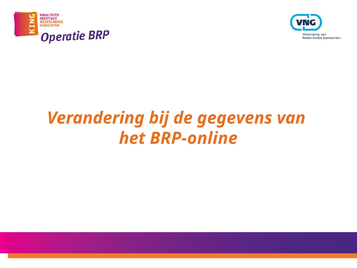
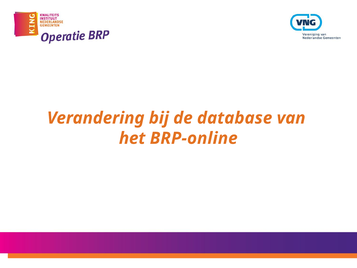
gegevens: gegevens -> database
